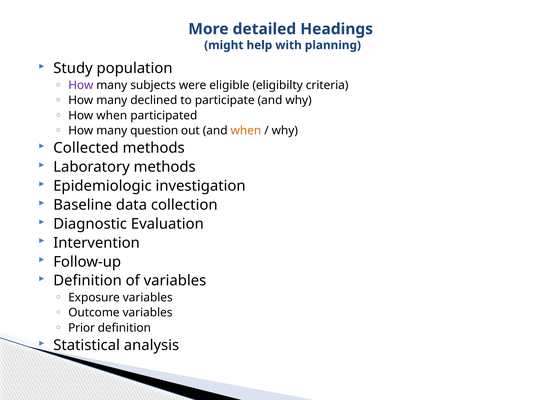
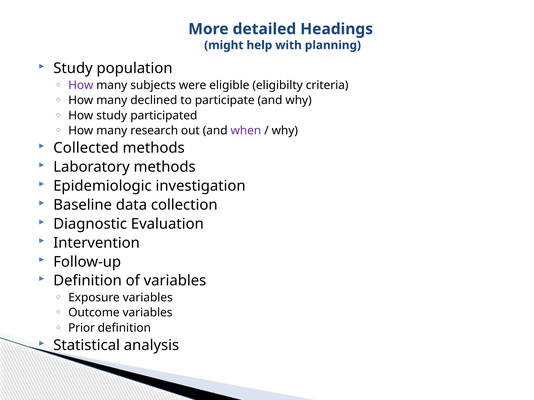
How when: when -> study
question: question -> research
when at (246, 131) colour: orange -> purple
